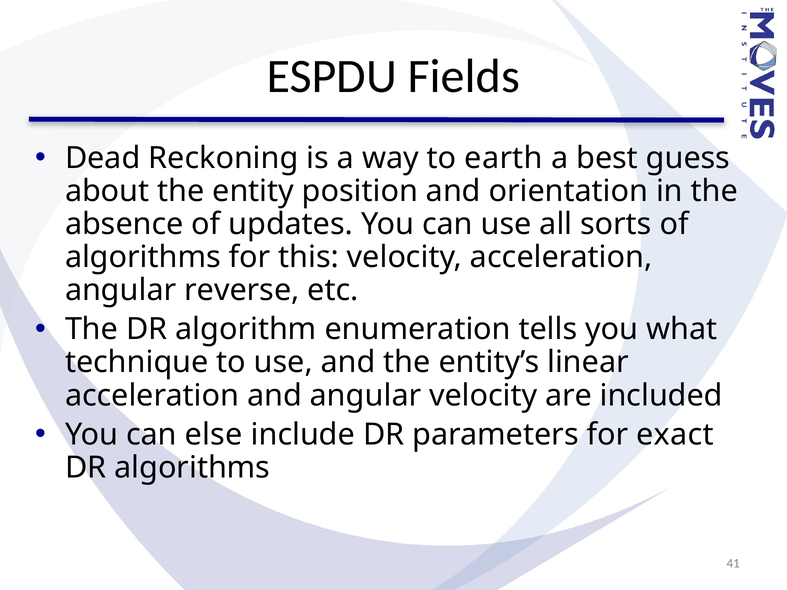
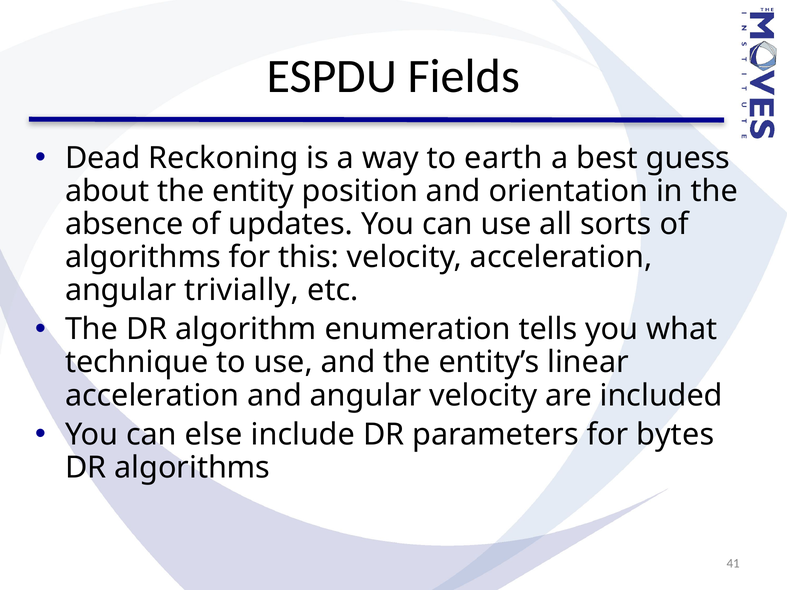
reverse: reverse -> trivially
exact: exact -> bytes
